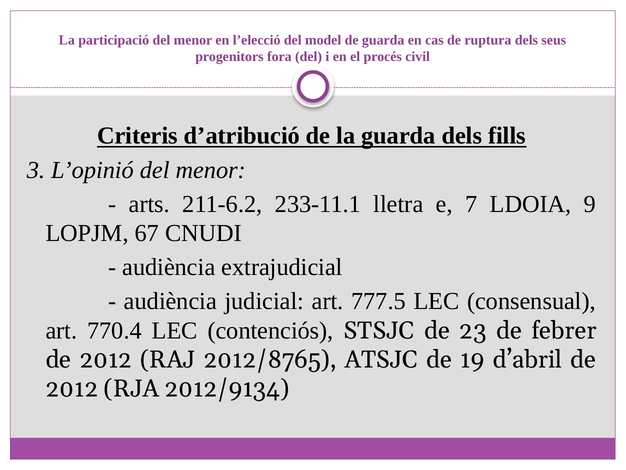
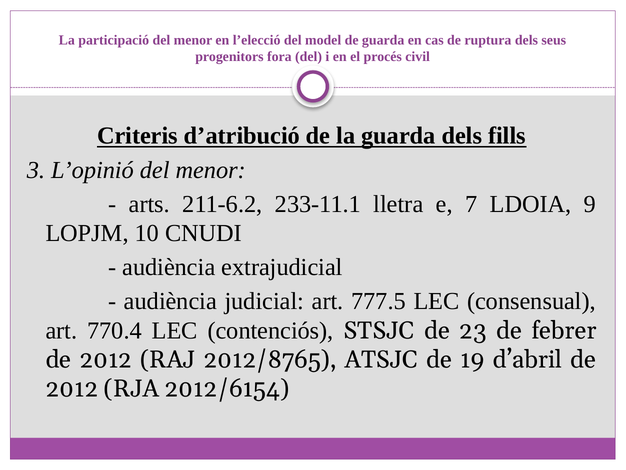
67: 67 -> 10
2012/9134: 2012/9134 -> 2012/6154
